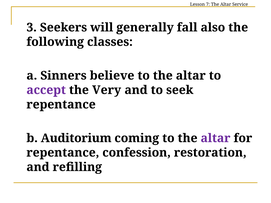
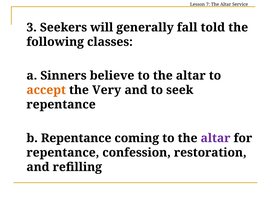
also: also -> told
accept colour: purple -> orange
b Auditorium: Auditorium -> Repentance
